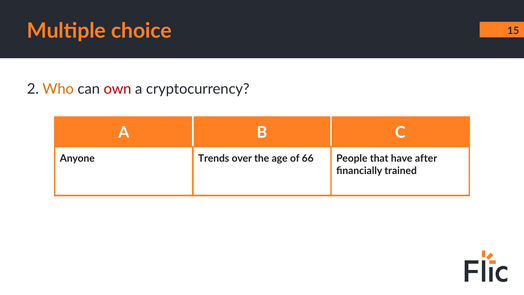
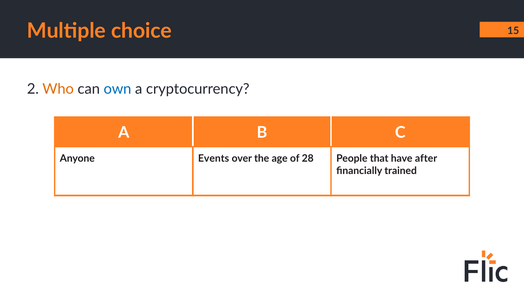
own colour: red -> blue
Trends: Trends -> Events
66: 66 -> 28
